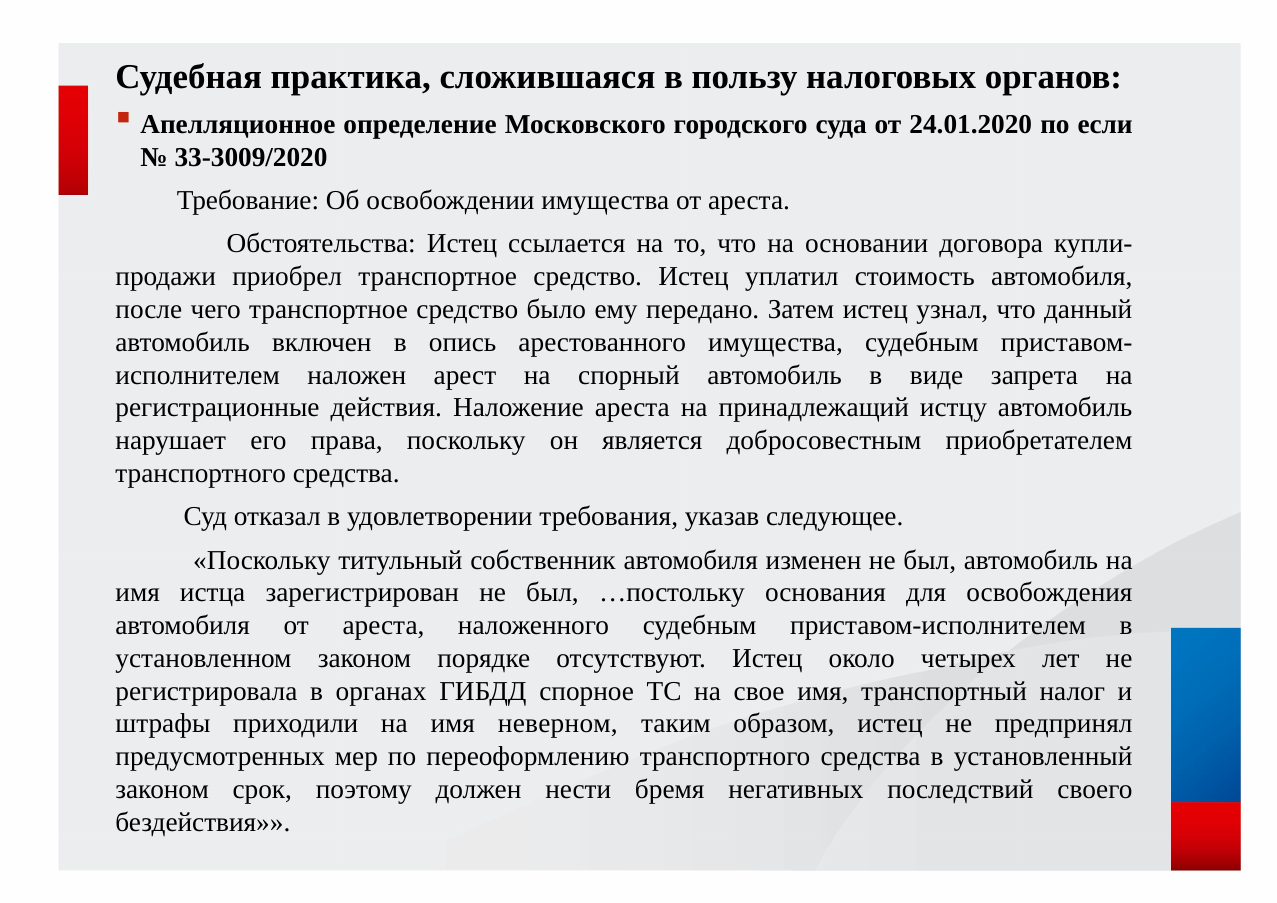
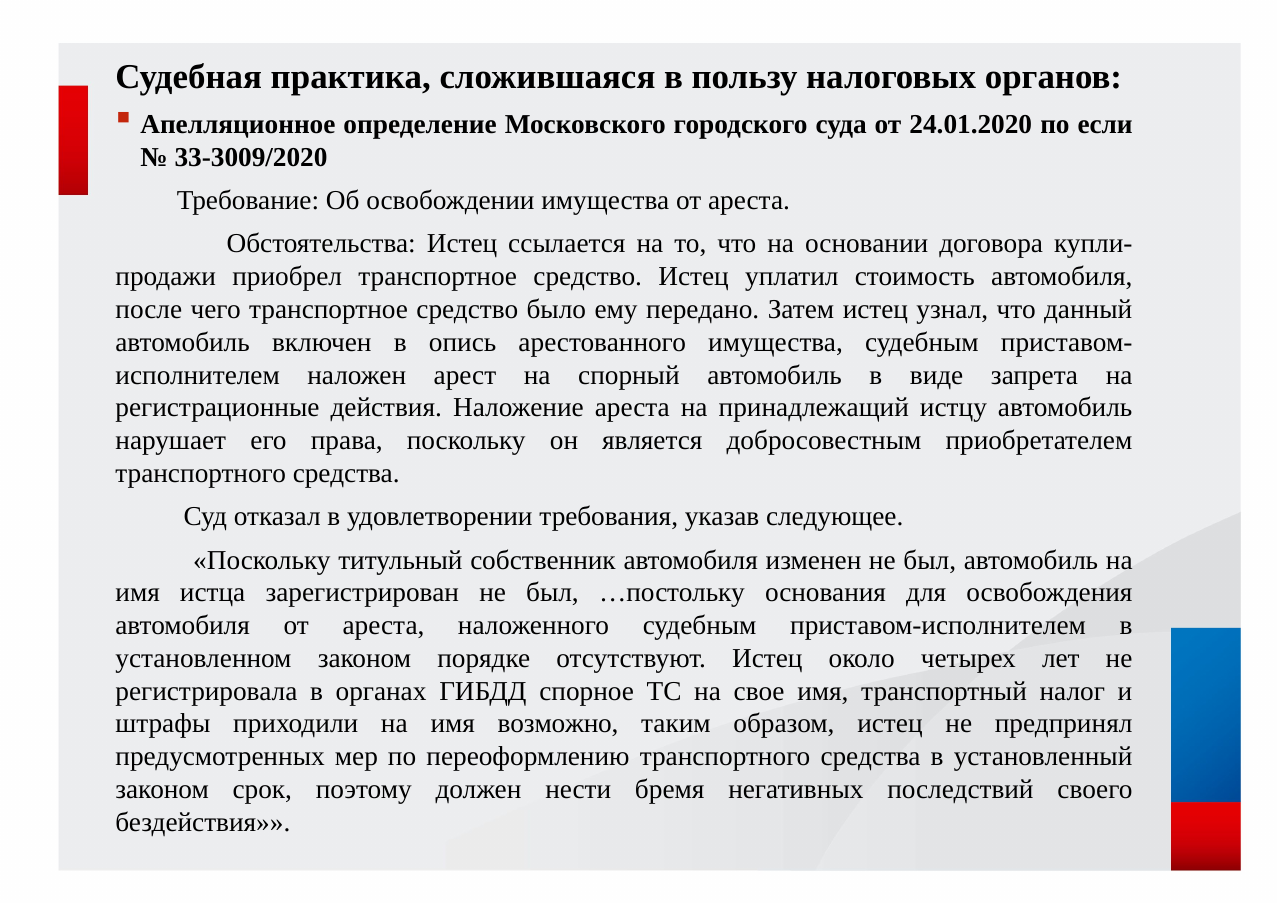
неверном: неверном -> возможно
